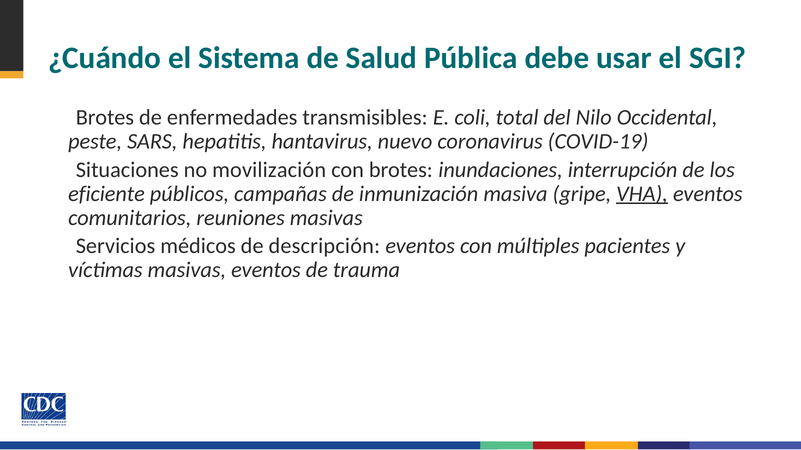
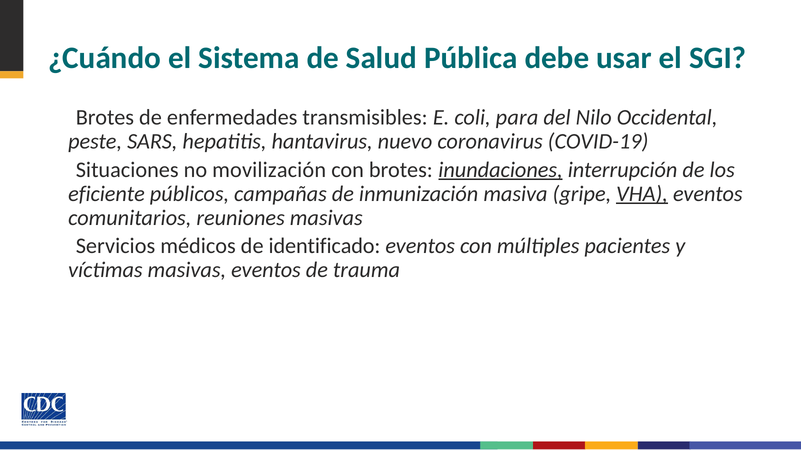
total: total -> para
inundaciones underline: none -> present
descripción: descripción -> identificado
